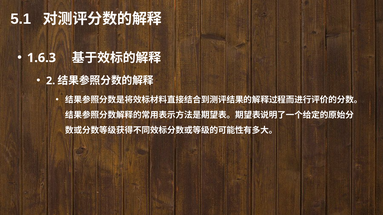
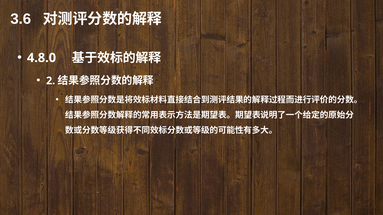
5.1: 5.1 -> 3.6
1.6.3: 1.6.3 -> 4.8.0
